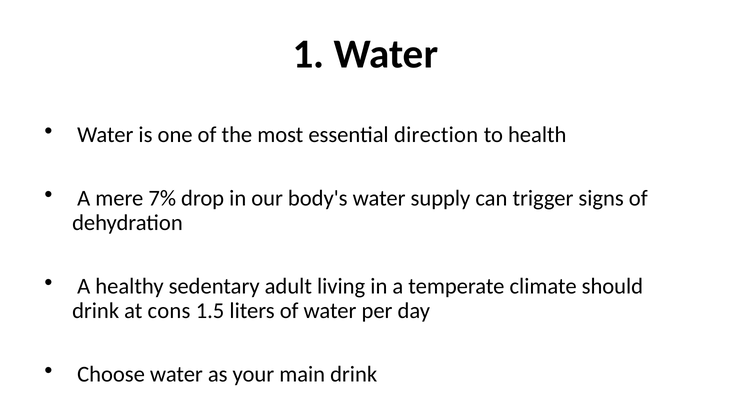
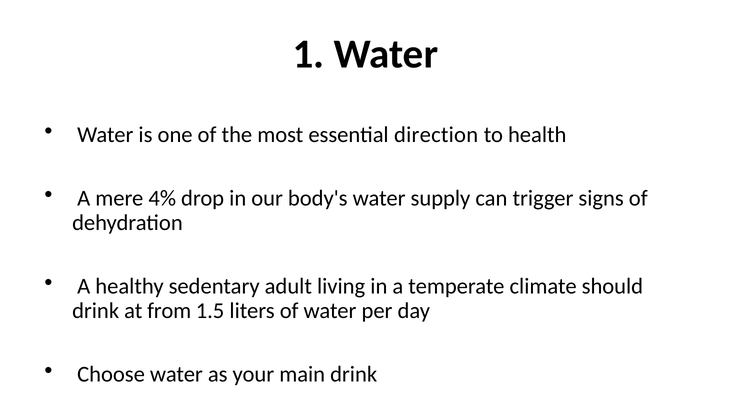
7%: 7% -> 4%
cons: cons -> from
